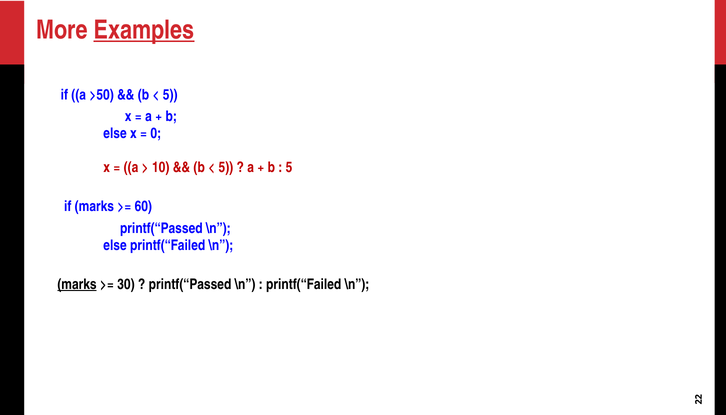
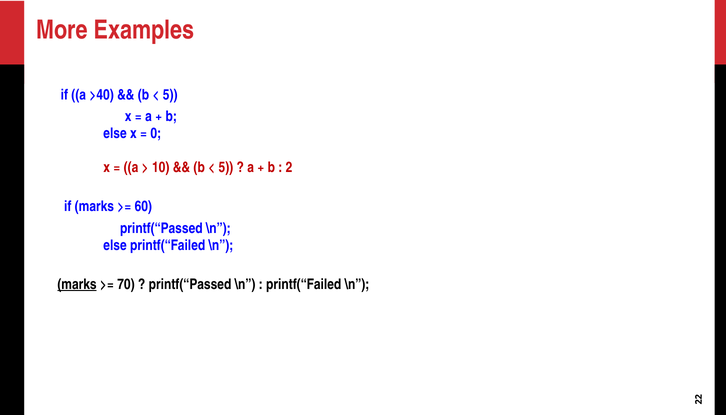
Examples underline: present -> none
>50: >50 -> >40
5 at (289, 168): 5 -> 2
30: 30 -> 70
